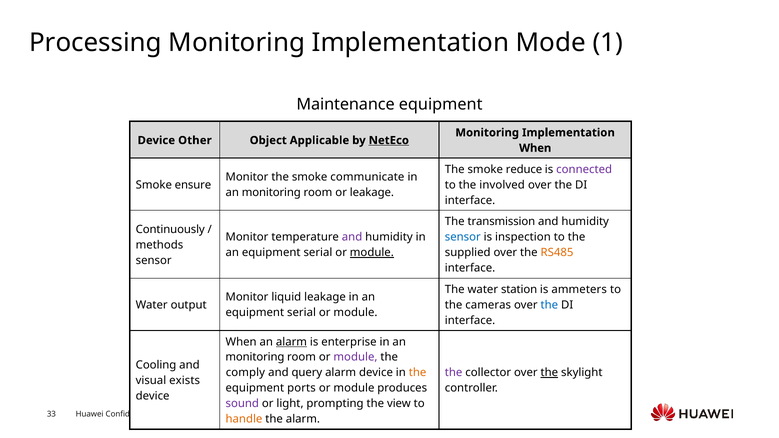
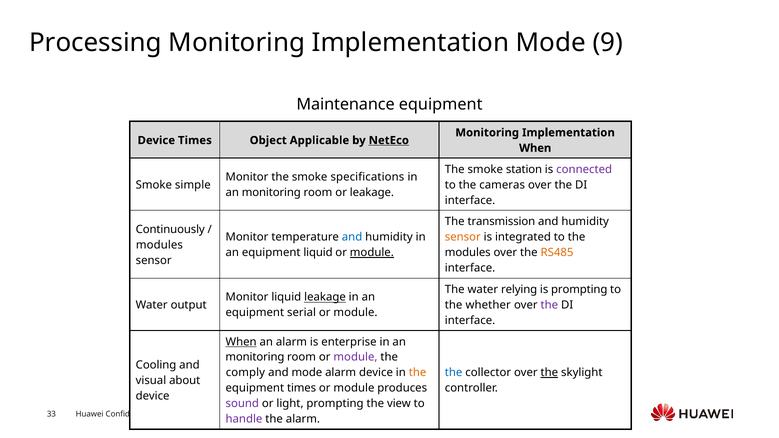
1: 1 -> 9
Device Other: Other -> Times
reduce: reduce -> station
communicate: communicate -> specifications
ensure: ensure -> simple
involved: involved -> cameras
and at (352, 237) colour: purple -> blue
sensor at (463, 237) colour: blue -> orange
inspection: inspection -> integrated
methods at (159, 245): methods -> modules
serial at (318, 253): serial -> liquid
supplied at (468, 253): supplied -> modules
station: station -> relying
is ammeters: ammeters -> prompting
leakage at (325, 297) underline: none -> present
cameras: cameras -> whether
the at (549, 305) colour: blue -> purple
When at (241, 342) underline: none -> present
alarm at (291, 342) underline: present -> none
and query: query -> mode
the at (454, 373) colour: purple -> blue
exists: exists -> about
equipment ports: ports -> times
handle colour: orange -> purple
